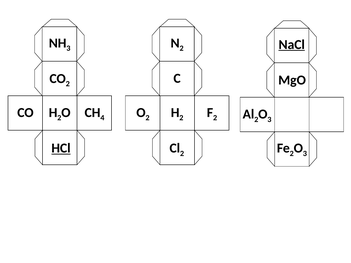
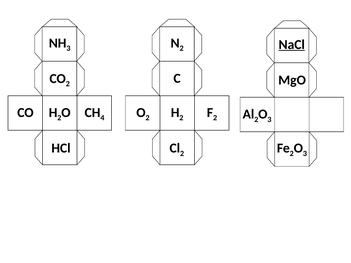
HCl underline: present -> none
